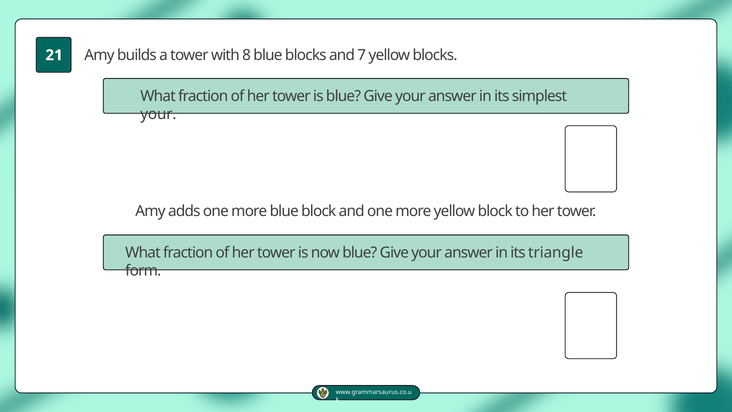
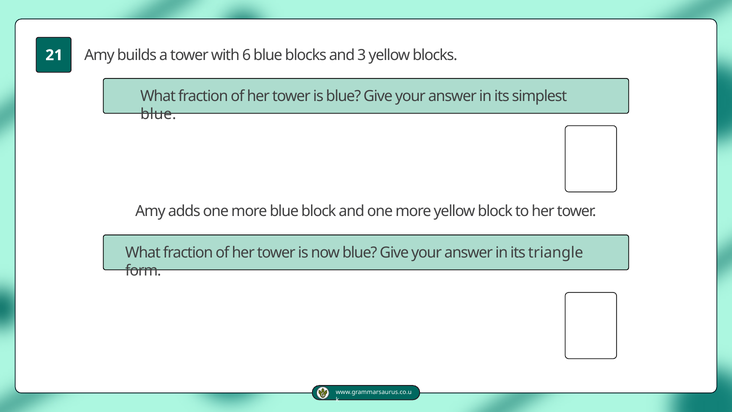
8: 8 -> 6
7: 7 -> 3
your at (158, 114): your -> blue
